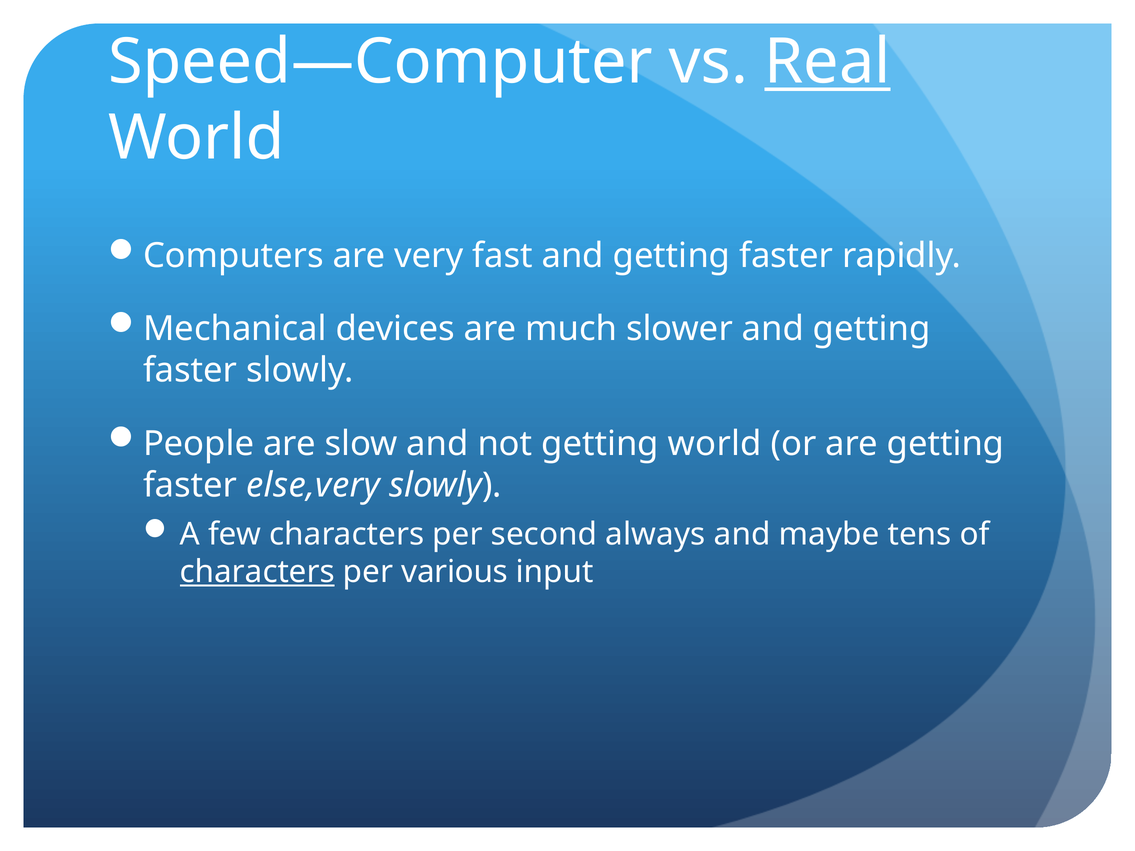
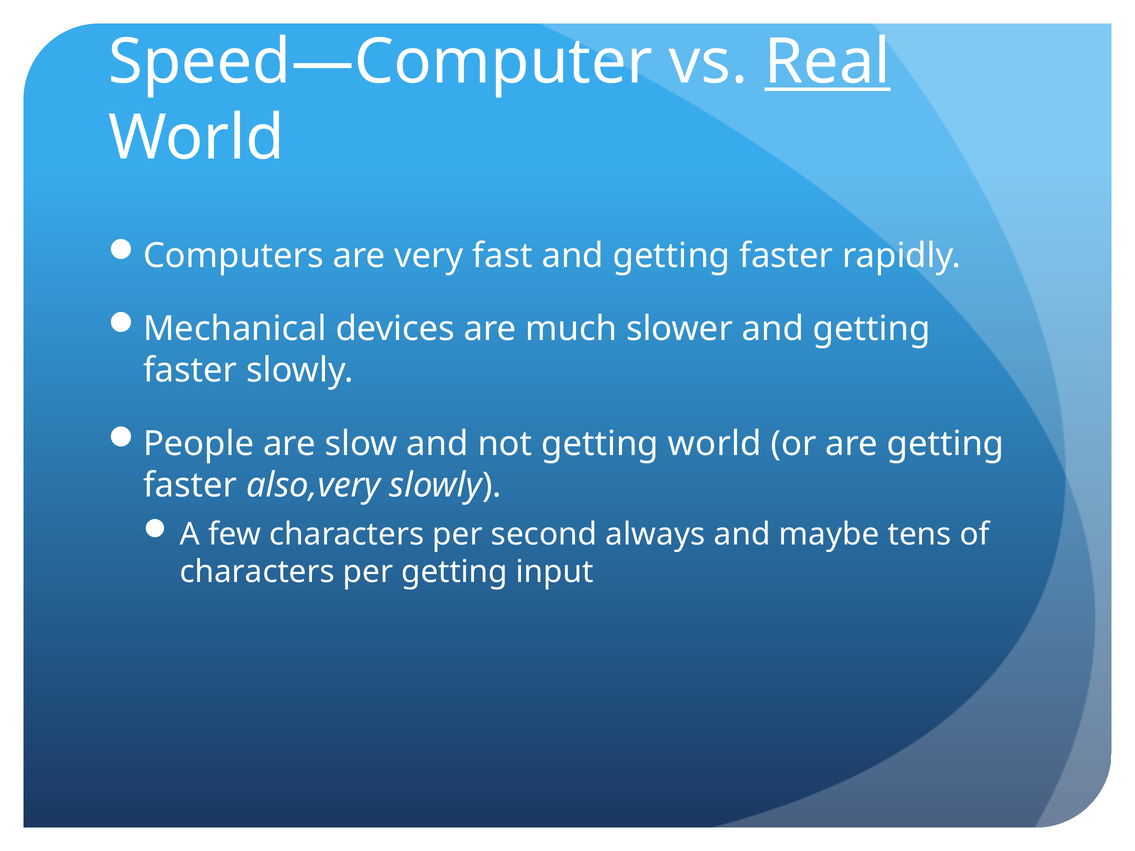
else,very: else,very -> also,very
characters at (257, 572) underline: present -> none
per various: various -> getting
